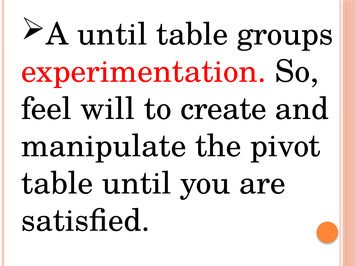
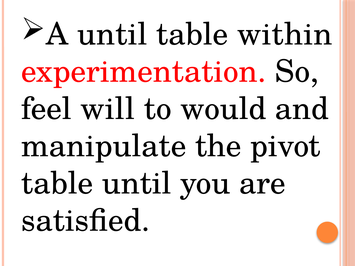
groups: groups -> within
create: create -> would
